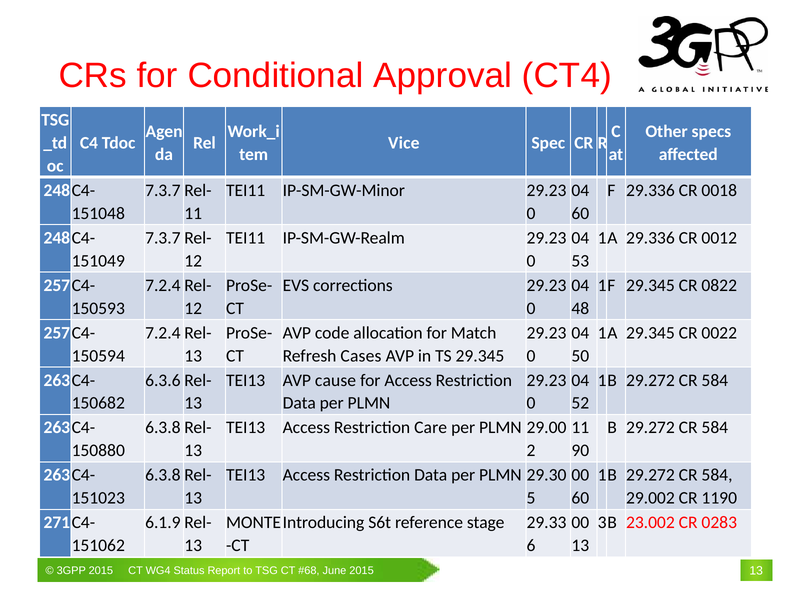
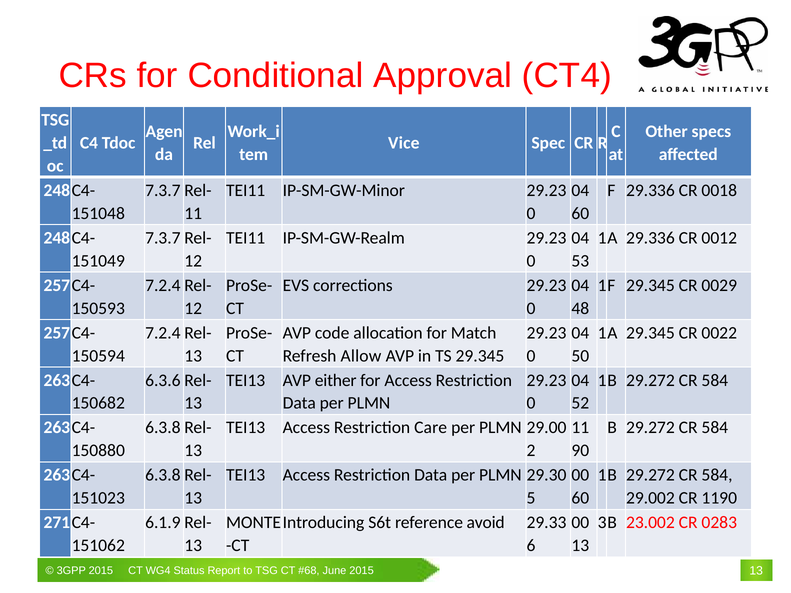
0822: 0822 -> 0029
Cases: Cases -> Allow
cause: cause -> either
stage: stage -> avoid
